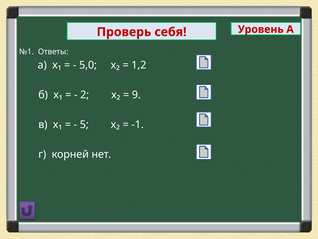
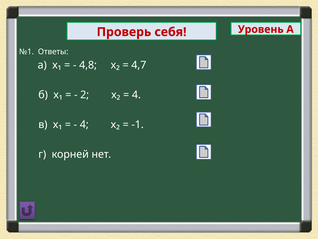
5,0: 5,0 -> 4,8
1,2: 1,2 -> 4,7
9 at (136, 95): 9 -> 4
5 at (84, 124): 5 -> 4
